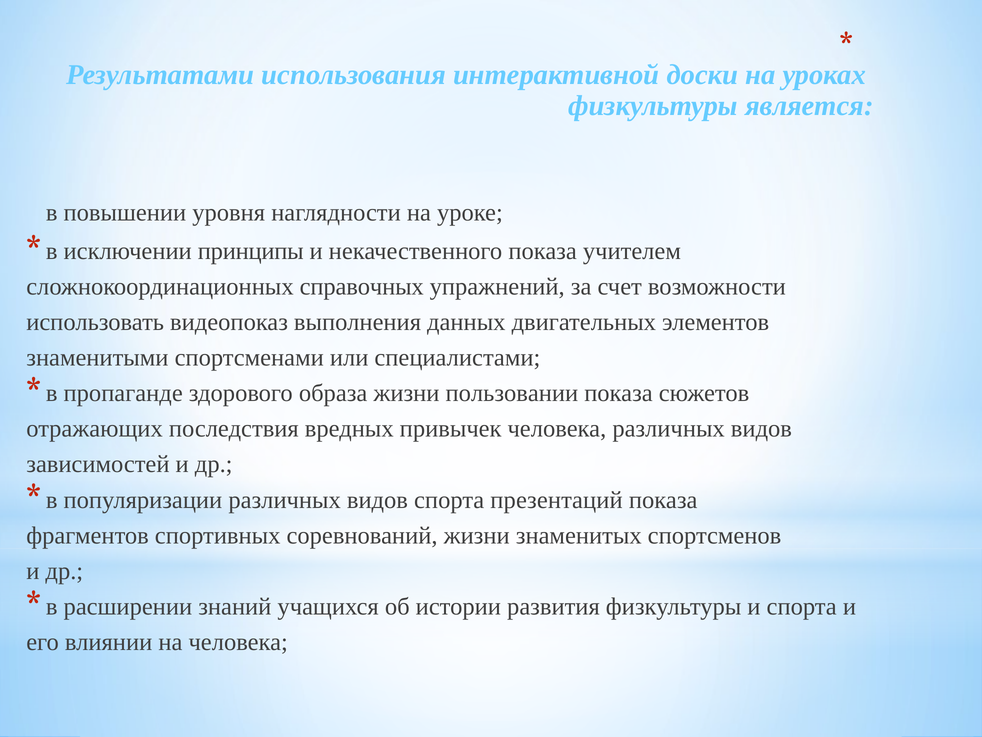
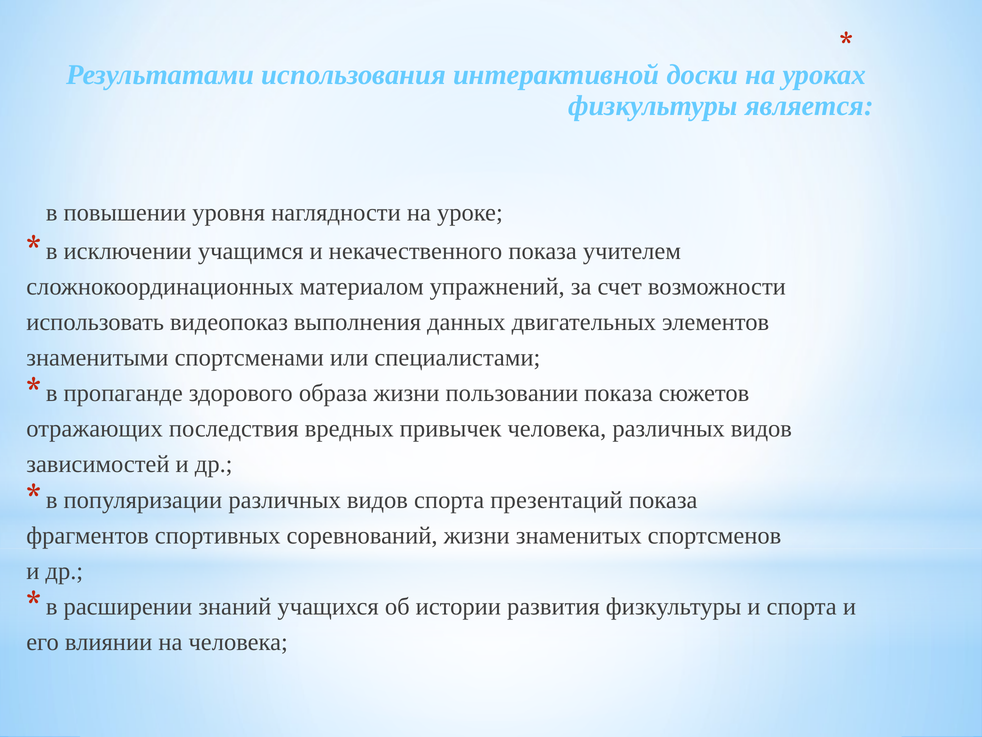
принципы: принципы -> учащимся
справочных: справочных -> материалом
